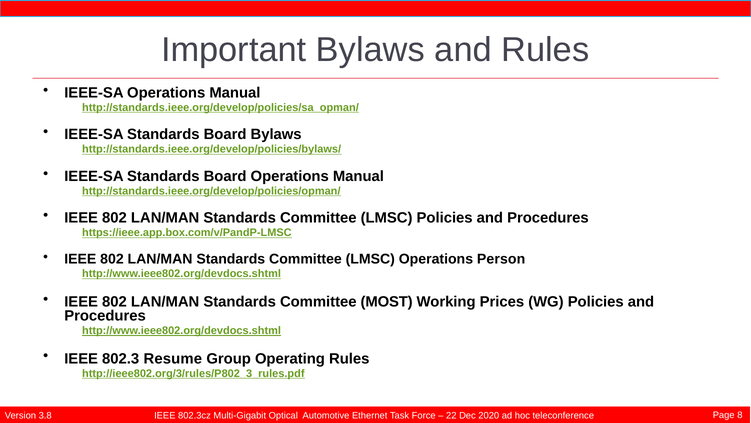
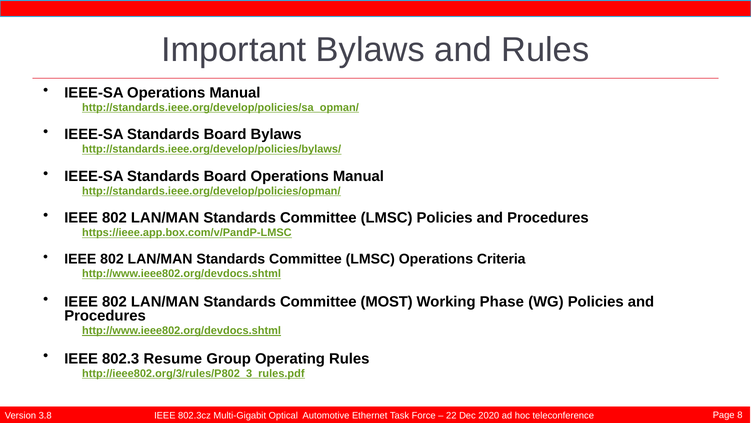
Person: Person -> Criteria
Prices: Prices -> Phase
